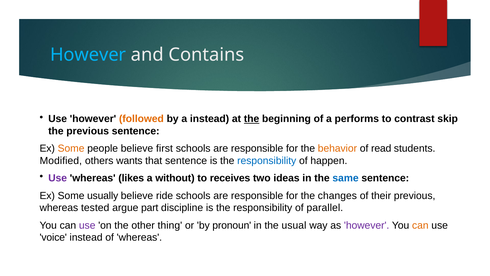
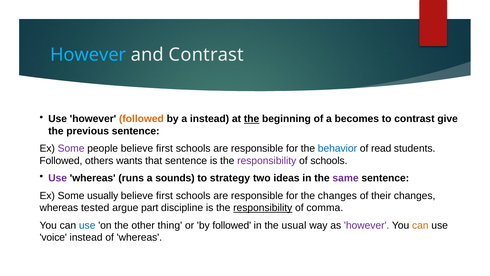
and Contains: Contains -> Contrast
performs: performs -> becomes
skip: skip -> give
Some at (71, 148) colour: orange -> purple
behavior colour: orange -> blue
Modified at (61, 161): Modified -> Followed
responsibility at (267, 161) colour: blue -> purple
of happen: happen -> schools
likes: likes -> runs
without: without -> sounds
receives: receives -> strategy
same colour: blue -> purple
ride at (165, 195): ride -> first
their previous: previous -> changes
responsibility at (263, 208) underline: none -> present
parallel: parallel -> comma
use at (87, 225) colour: purple -> blue
by pronoun: pronoun -> followed
